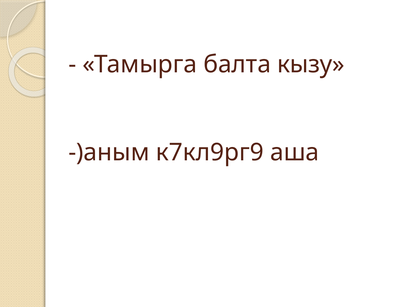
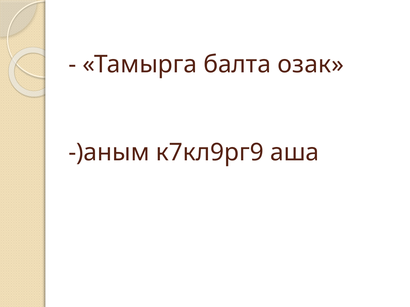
кызу: кызу -> озак
